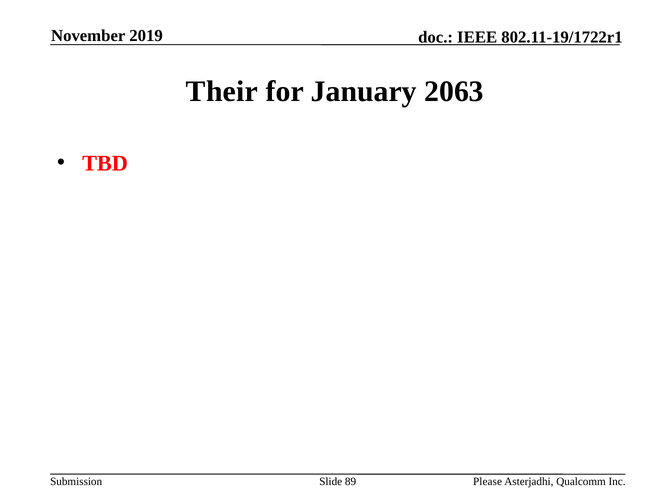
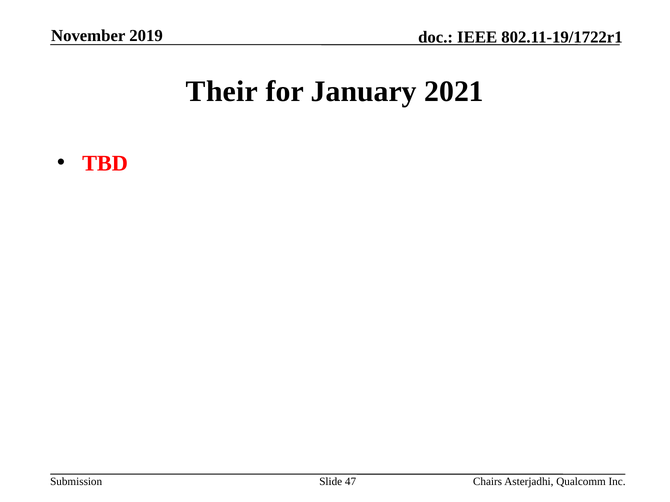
2063: 2063 -> 2021
89: 89 -> 47
Please: Please -> Chairs
